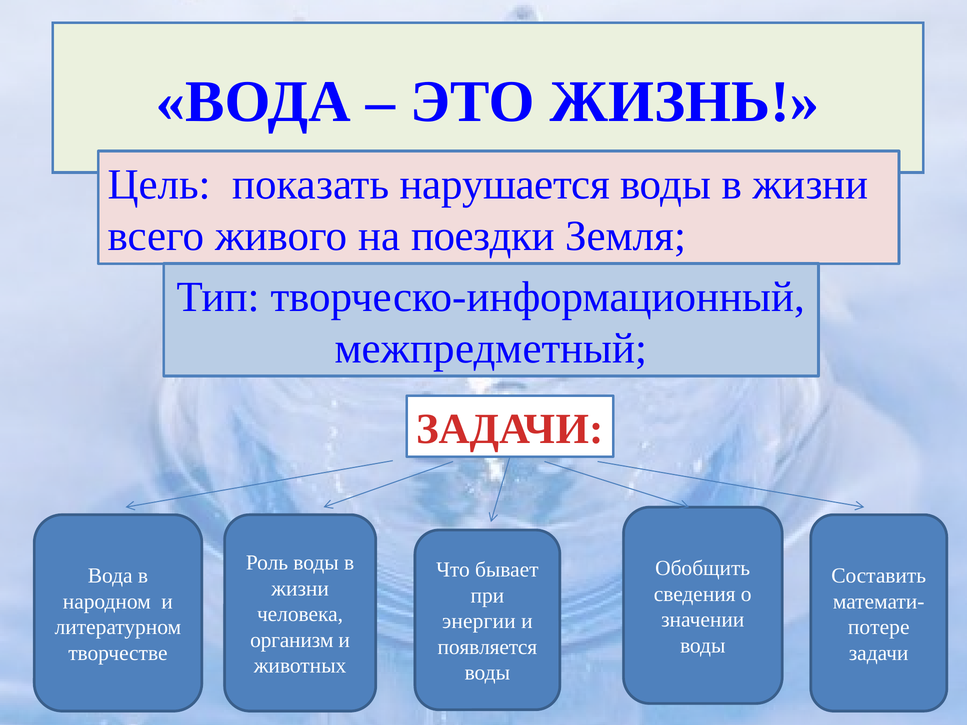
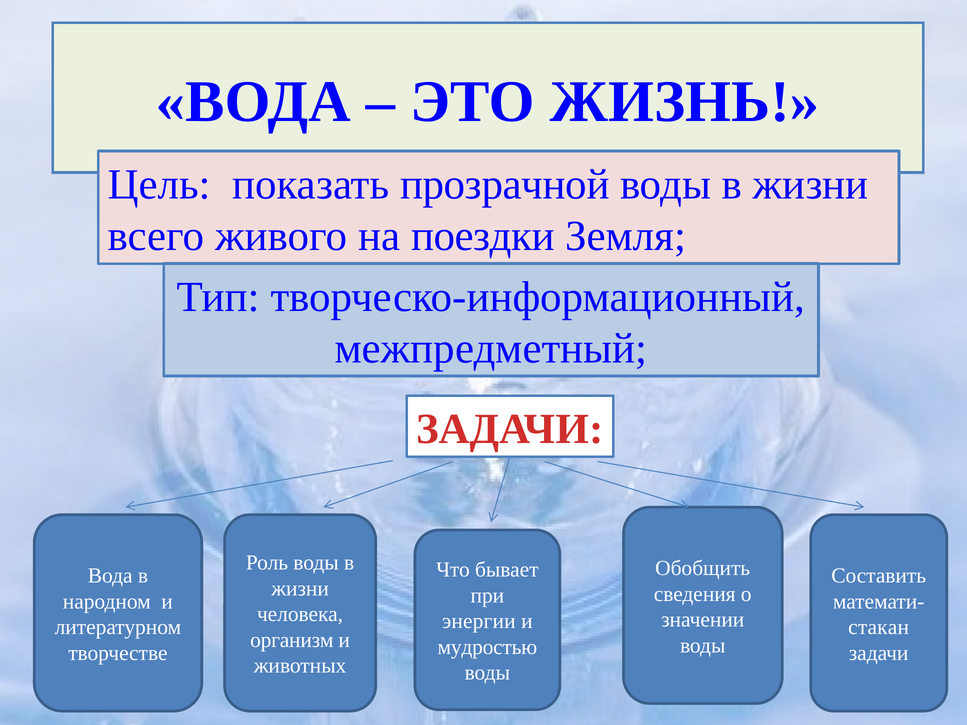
нарушается: нарушается -> прозрачной
потере: потере -> стакан
появляется: появляется -> мудростью
